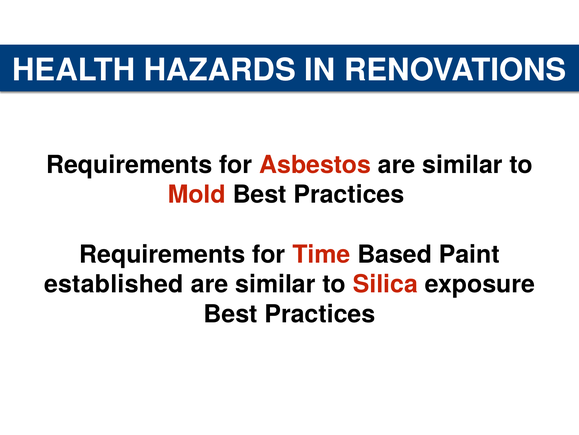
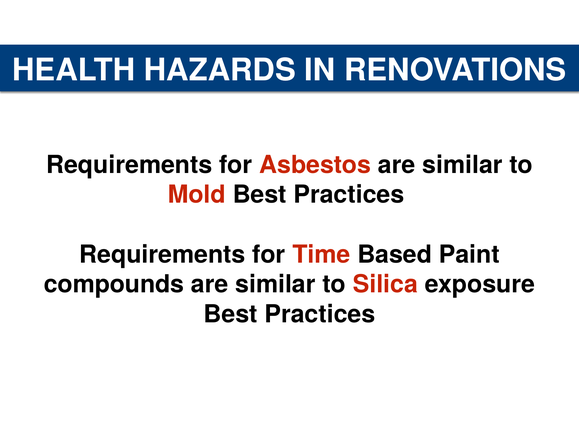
established: established -> compounds
